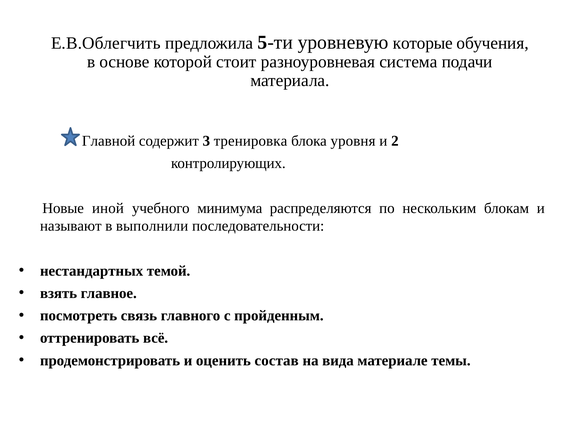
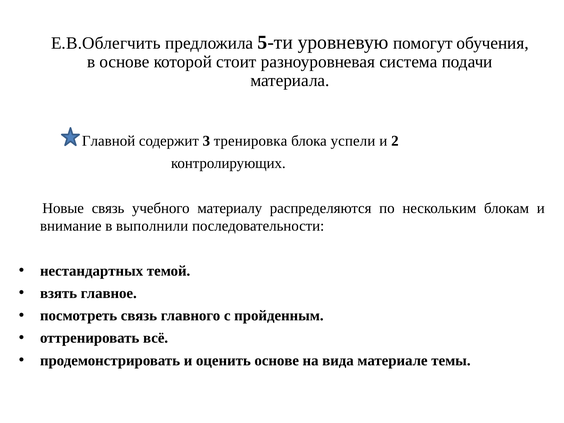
которые: которые -> помогут
уровня: уровня -> успели
Новые иной: иной -> связь
минимума: минимума -> материалу
называют: называют -> внимание
оценить состав: состав -> основе
